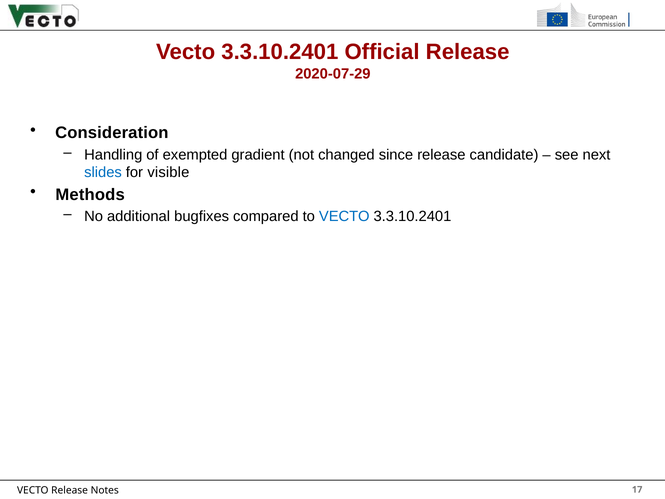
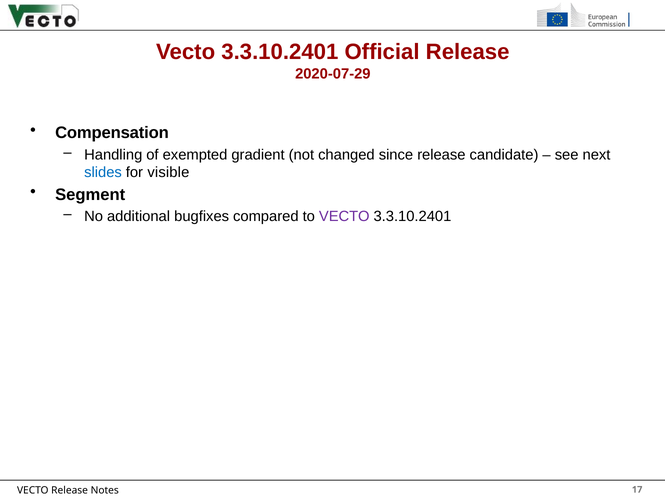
Consideration: Consideration -> Compensation
Methods: Methods -> Segment
VECTO at (344, 216) colour: blue -> purple
